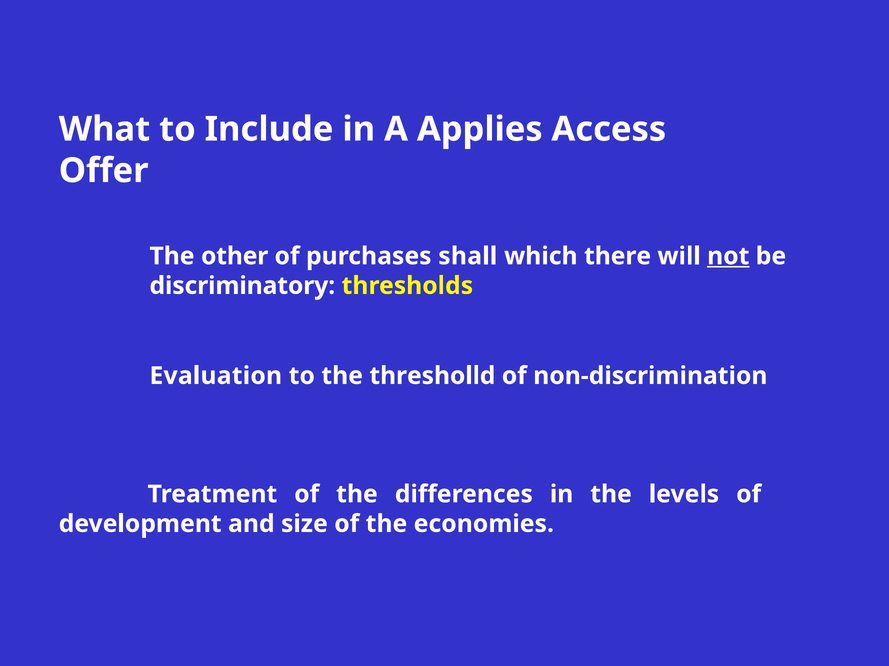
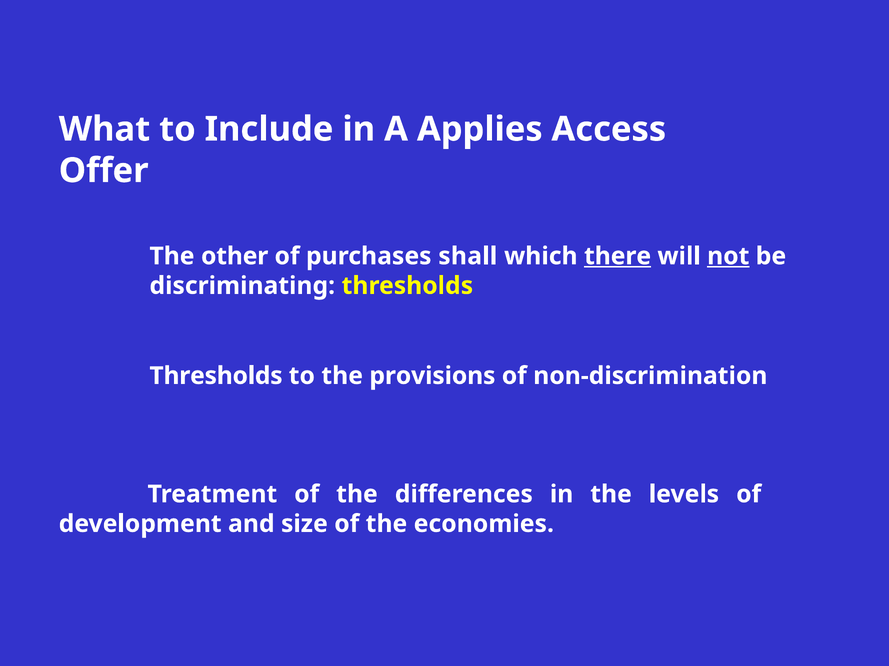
there underline: none -> present
discriminatory: discriminatory -> discriminating
Evaluation at (216, 376): Evaluation -> Thresholds
thresholld: thresholld -> provisions
